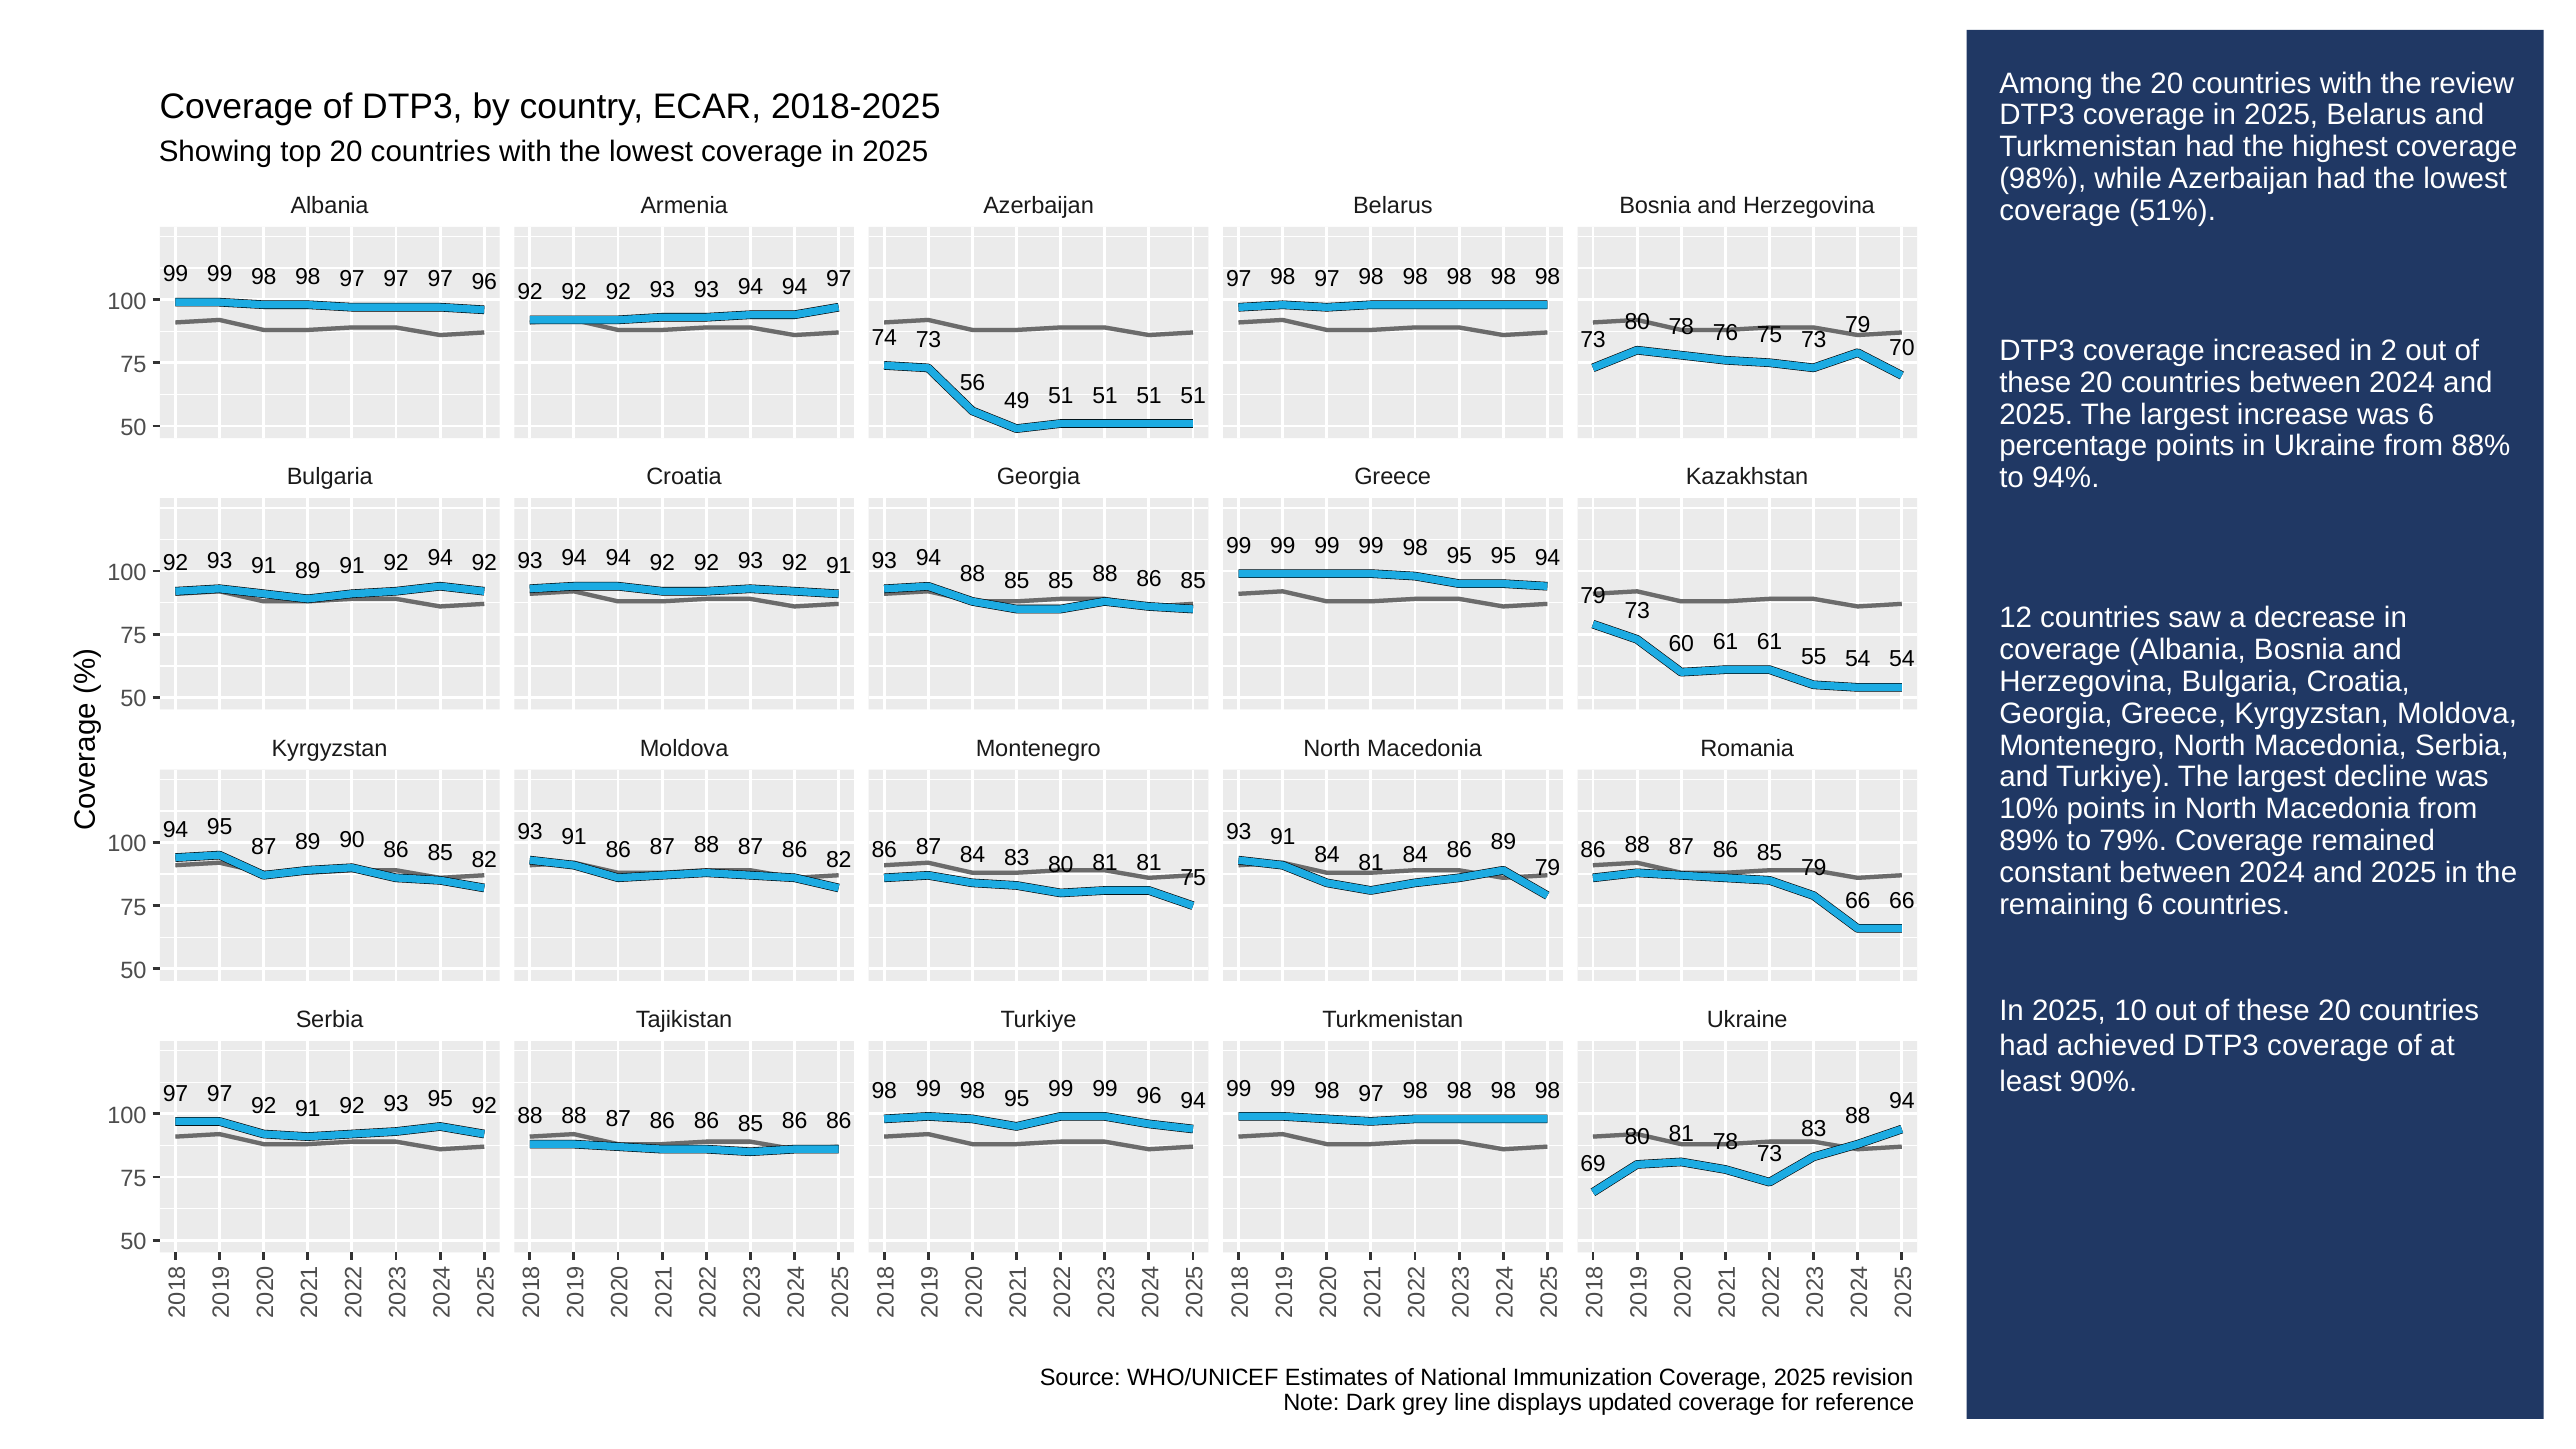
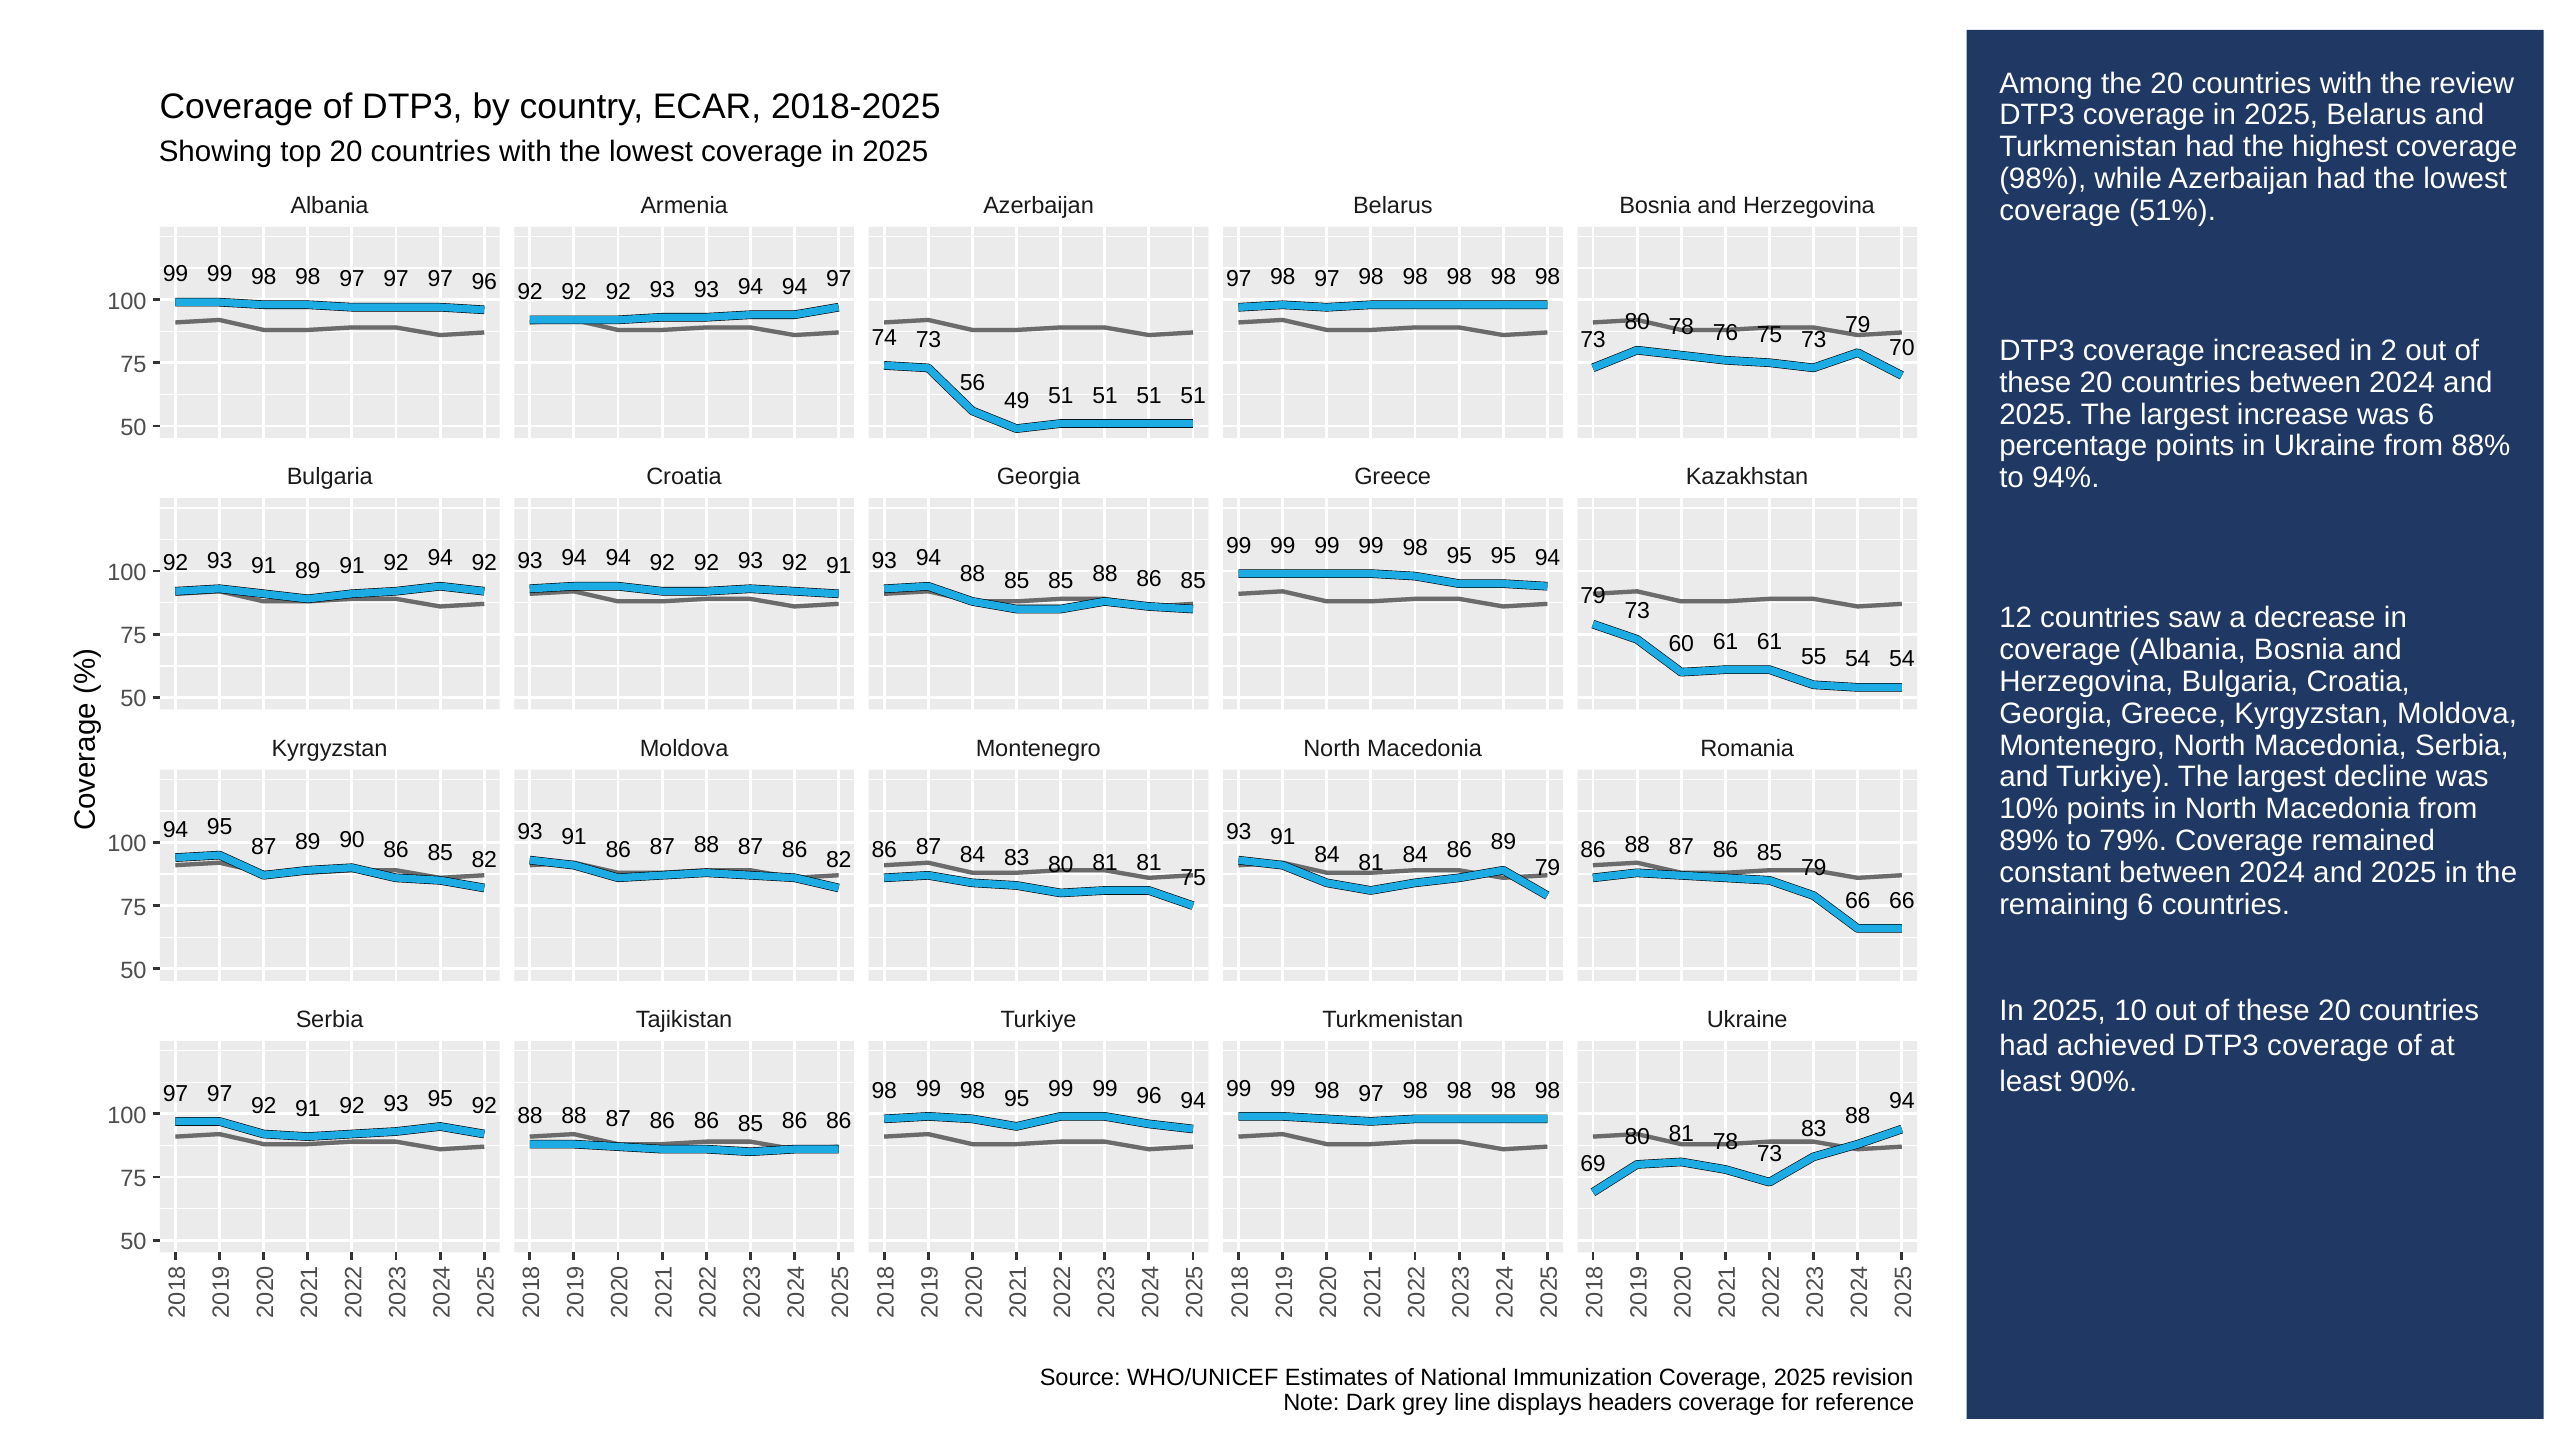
updated: updated -> headers
